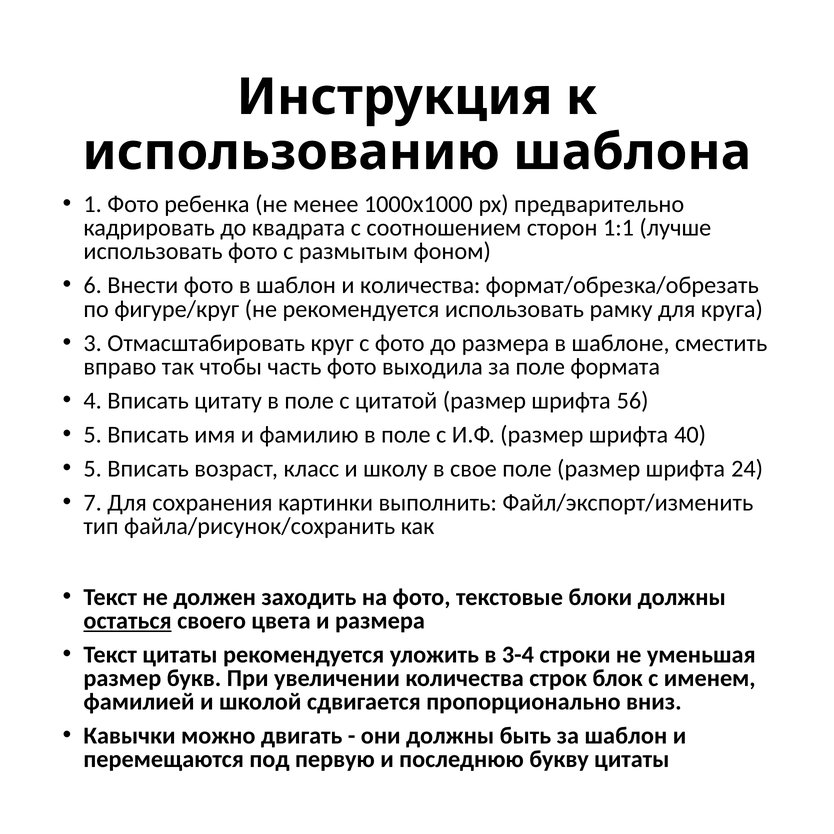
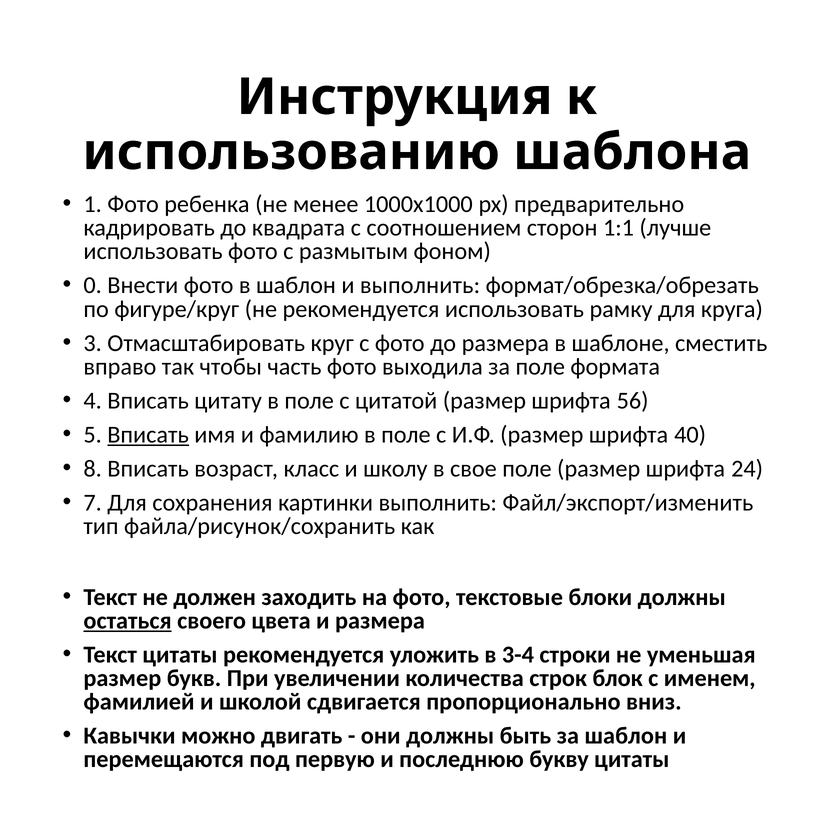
6: 6 -> 0
и количества: количества -> выполнить
Вписать at (148, 435) underline: none -> present
5 at (93, 469): 5 -> 8
